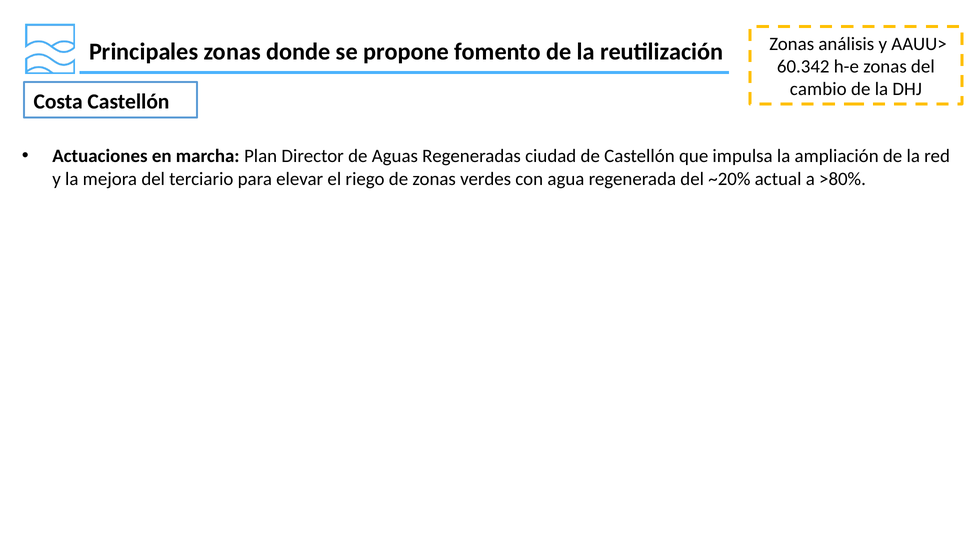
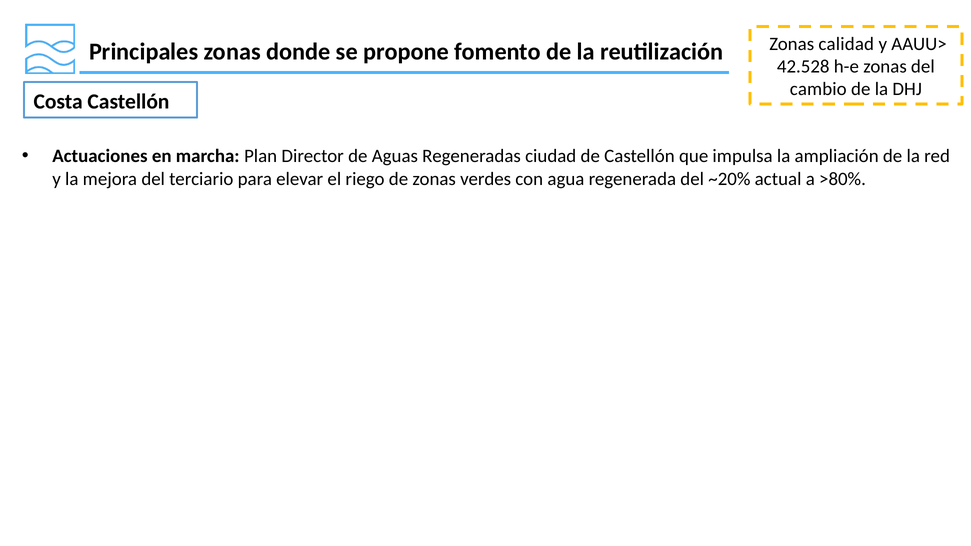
análisis: análisis -> calidad
60.342: 60.342 -> 42.528
